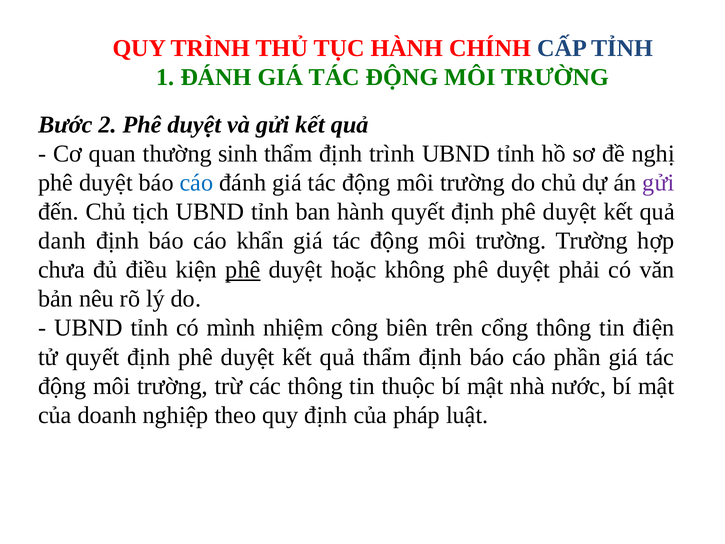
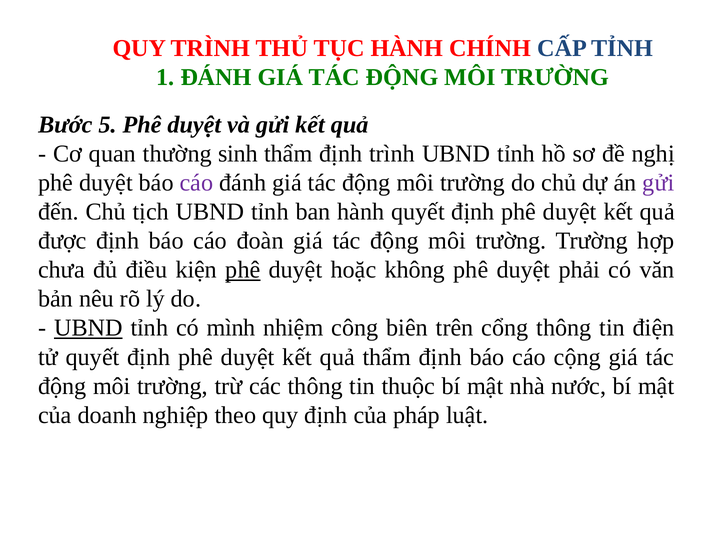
2: 2 -> 5
cáo at (196, 183) colour: blue -> purple
danh: danh -> được
khẩn: khẩn -> đoàn
UBND at (88, 328) underline: none -> present
phần: phần -> cộng
